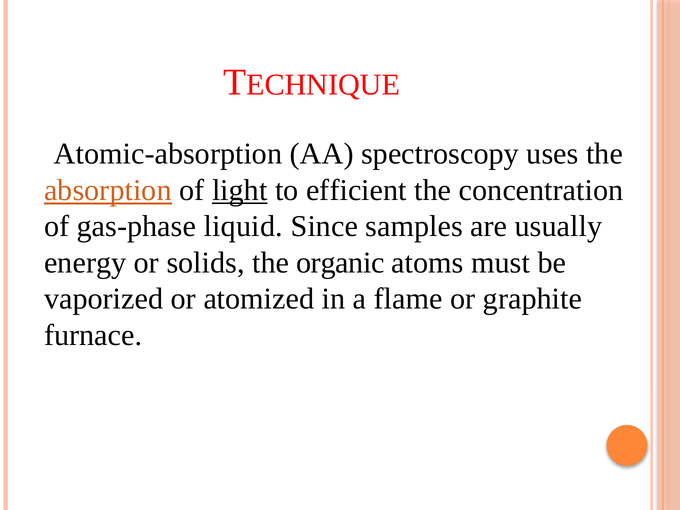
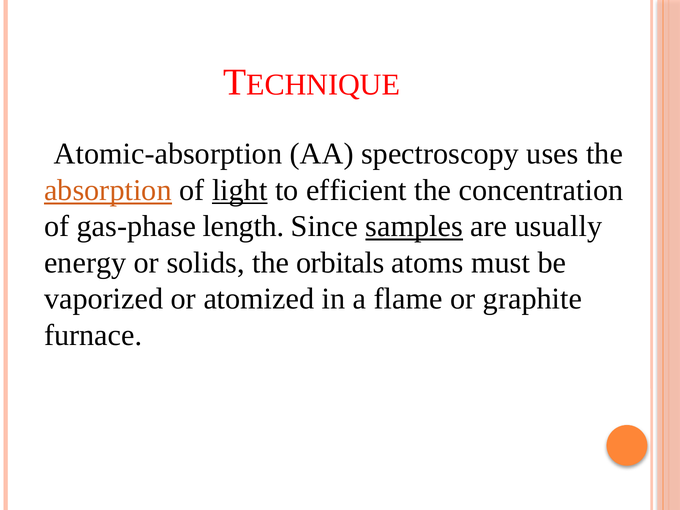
liquid: liquid -> length
samples underline: none -> present
organic: organic -> orbitals
